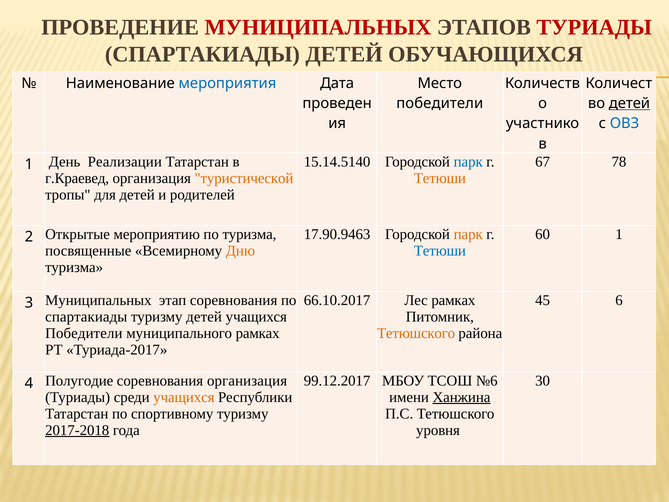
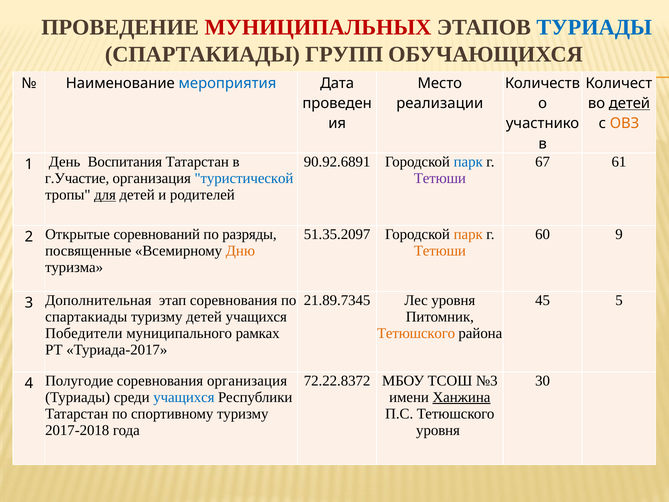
ТУРИАДЫ at (594, 27) colour: red -> blue
СПАРТАКИАДЫ ДЕТЕЙ: ДЕТЕЙ -> ГРУПП
победители at (440, 103): победители -> реализации
ОВЗ colour: blue -> orange
15.14.5140: 15.14.5140 -> 90.92.6891
78: 78 -> 61
Реализации: Реализации -> Воспитания
г.Краевед: г.Краевед -> г.Участие
туристической colour: orange -> blue
Тетюши at (440, 178) colour: orange -> purple
для underline: none -> present
17.90.9463: 17.90.9463 -> 51.35.2097
60 1: 1 -> 9
мероприятию: мероприятию -> соревнований
по туризма: туризма -> разряды
Тетюши at (440, 251) colour: blue -> orange
66.10.2017: 66.10.2017 -> 21.89.7345
Лес рамках: рамках -> уровня
6: 6 -> 5
3 Муниципальных: Муниципальных -> Дополнительная
99.12.2017: 99.12.2017 -> 72.22.8372
№6: №6 -> №3
учащихся at (184, 397) colour: orange -> blue
2017-2018 underline: present -> none
